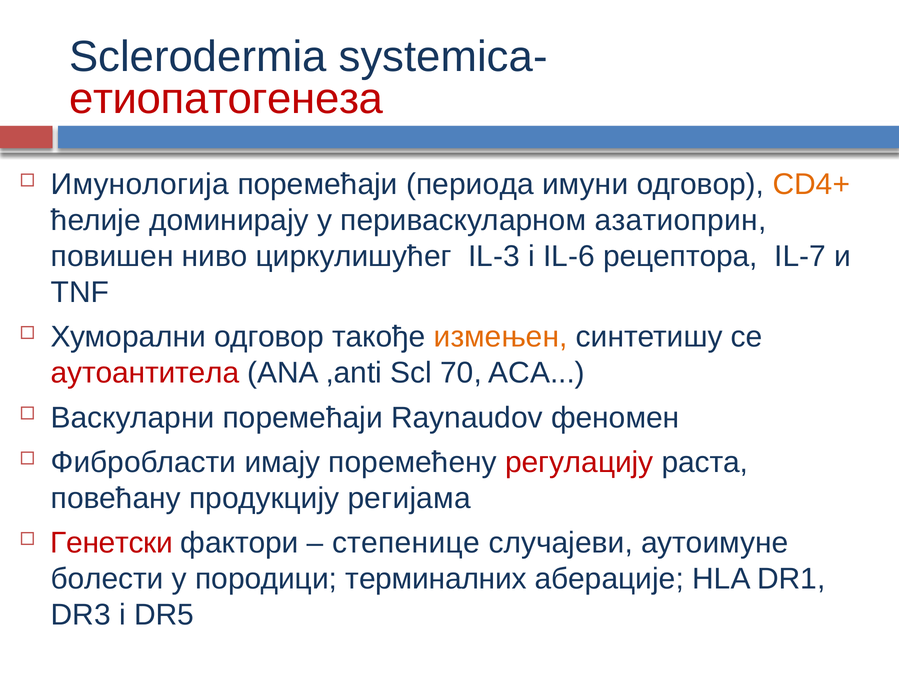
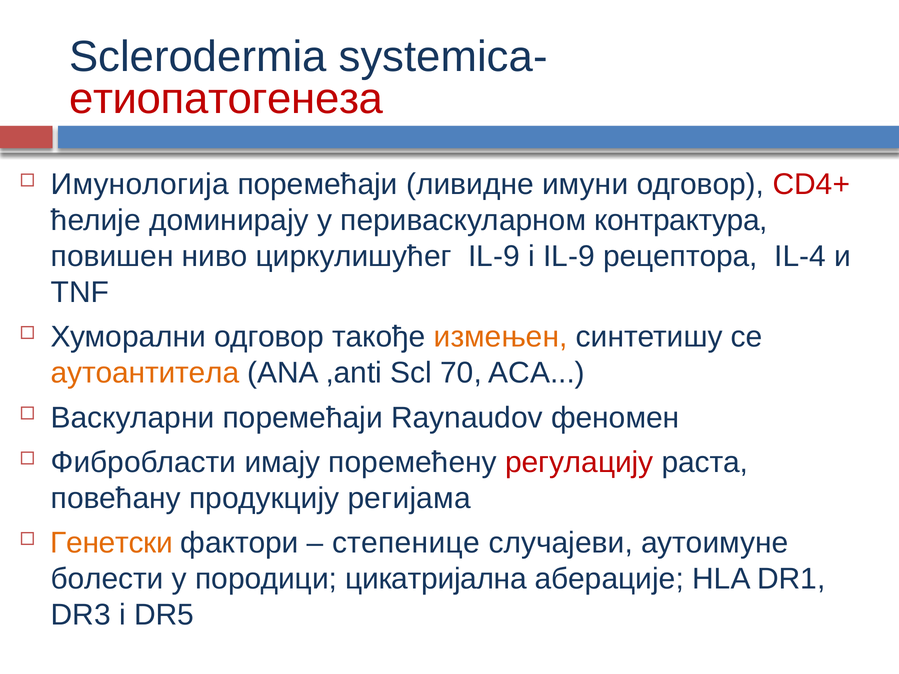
периода: периода -> ливидне
CD4+ colour: orange -> red
азатиоприн: азатиоприн -> контрактура
циркулишућег IL-3: IL-3 -> IL-9
i IL-6: IL-6 -> IL-9
IL-7: IL-7 -> IL-4
аутоантитела colour: red -> orange
Генетски colour: red -> orange
терминалних: терминалних -> цикатријална
